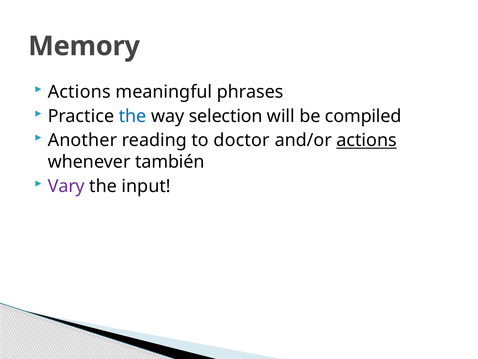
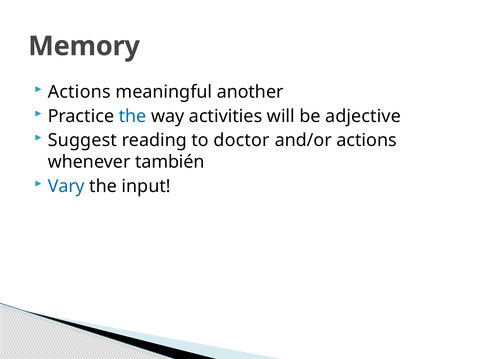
phrases: phrases -> another
selection: selection -> activities
compiled: compiled -> adjective
Another: Another -> Suggest
actions at (367, 140) underline: present -> none
Vary colour: purple -> blue
